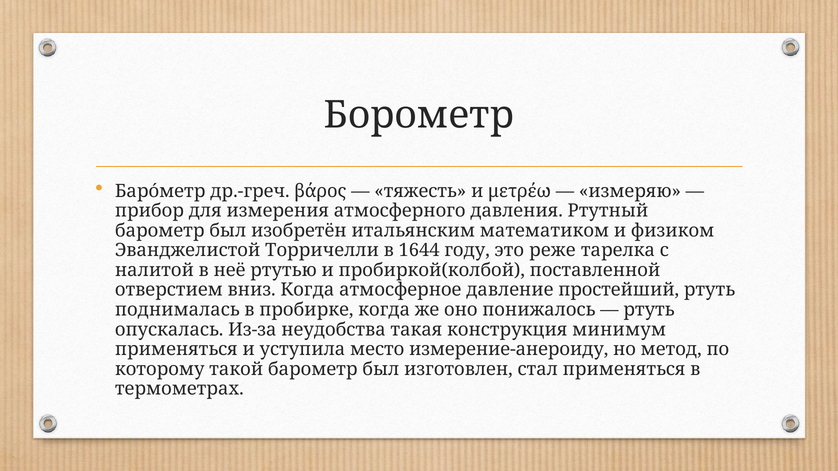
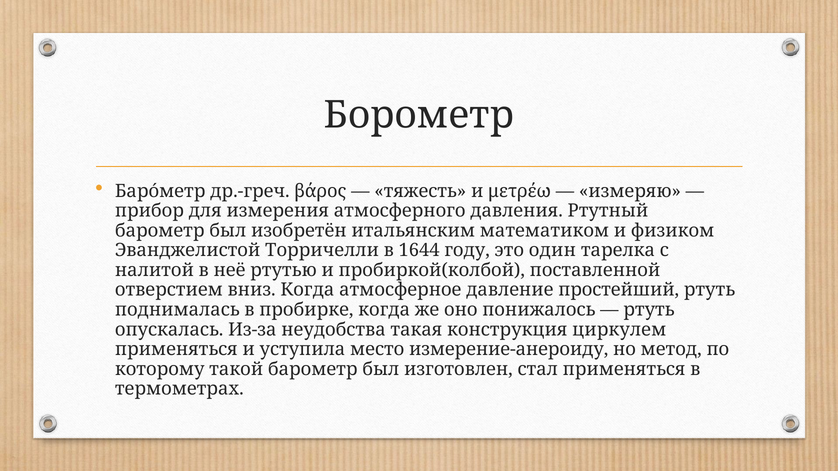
реже: реже -> один
минимум: минимум -> циркулем
